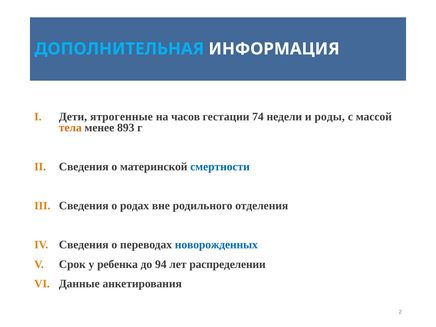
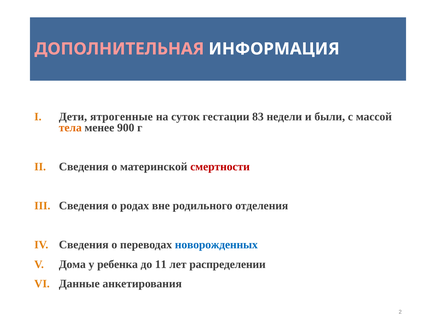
ДОПОЛНИТЕЛЬНАЯ colour: light blue -> pink
часов: часов -> суток
74: 74 -> 83
роды: роды -> были
893: 893 -> 900
смертности colour: blue -> red
Срок: Срок -> Дома
94: 94 -> 11
